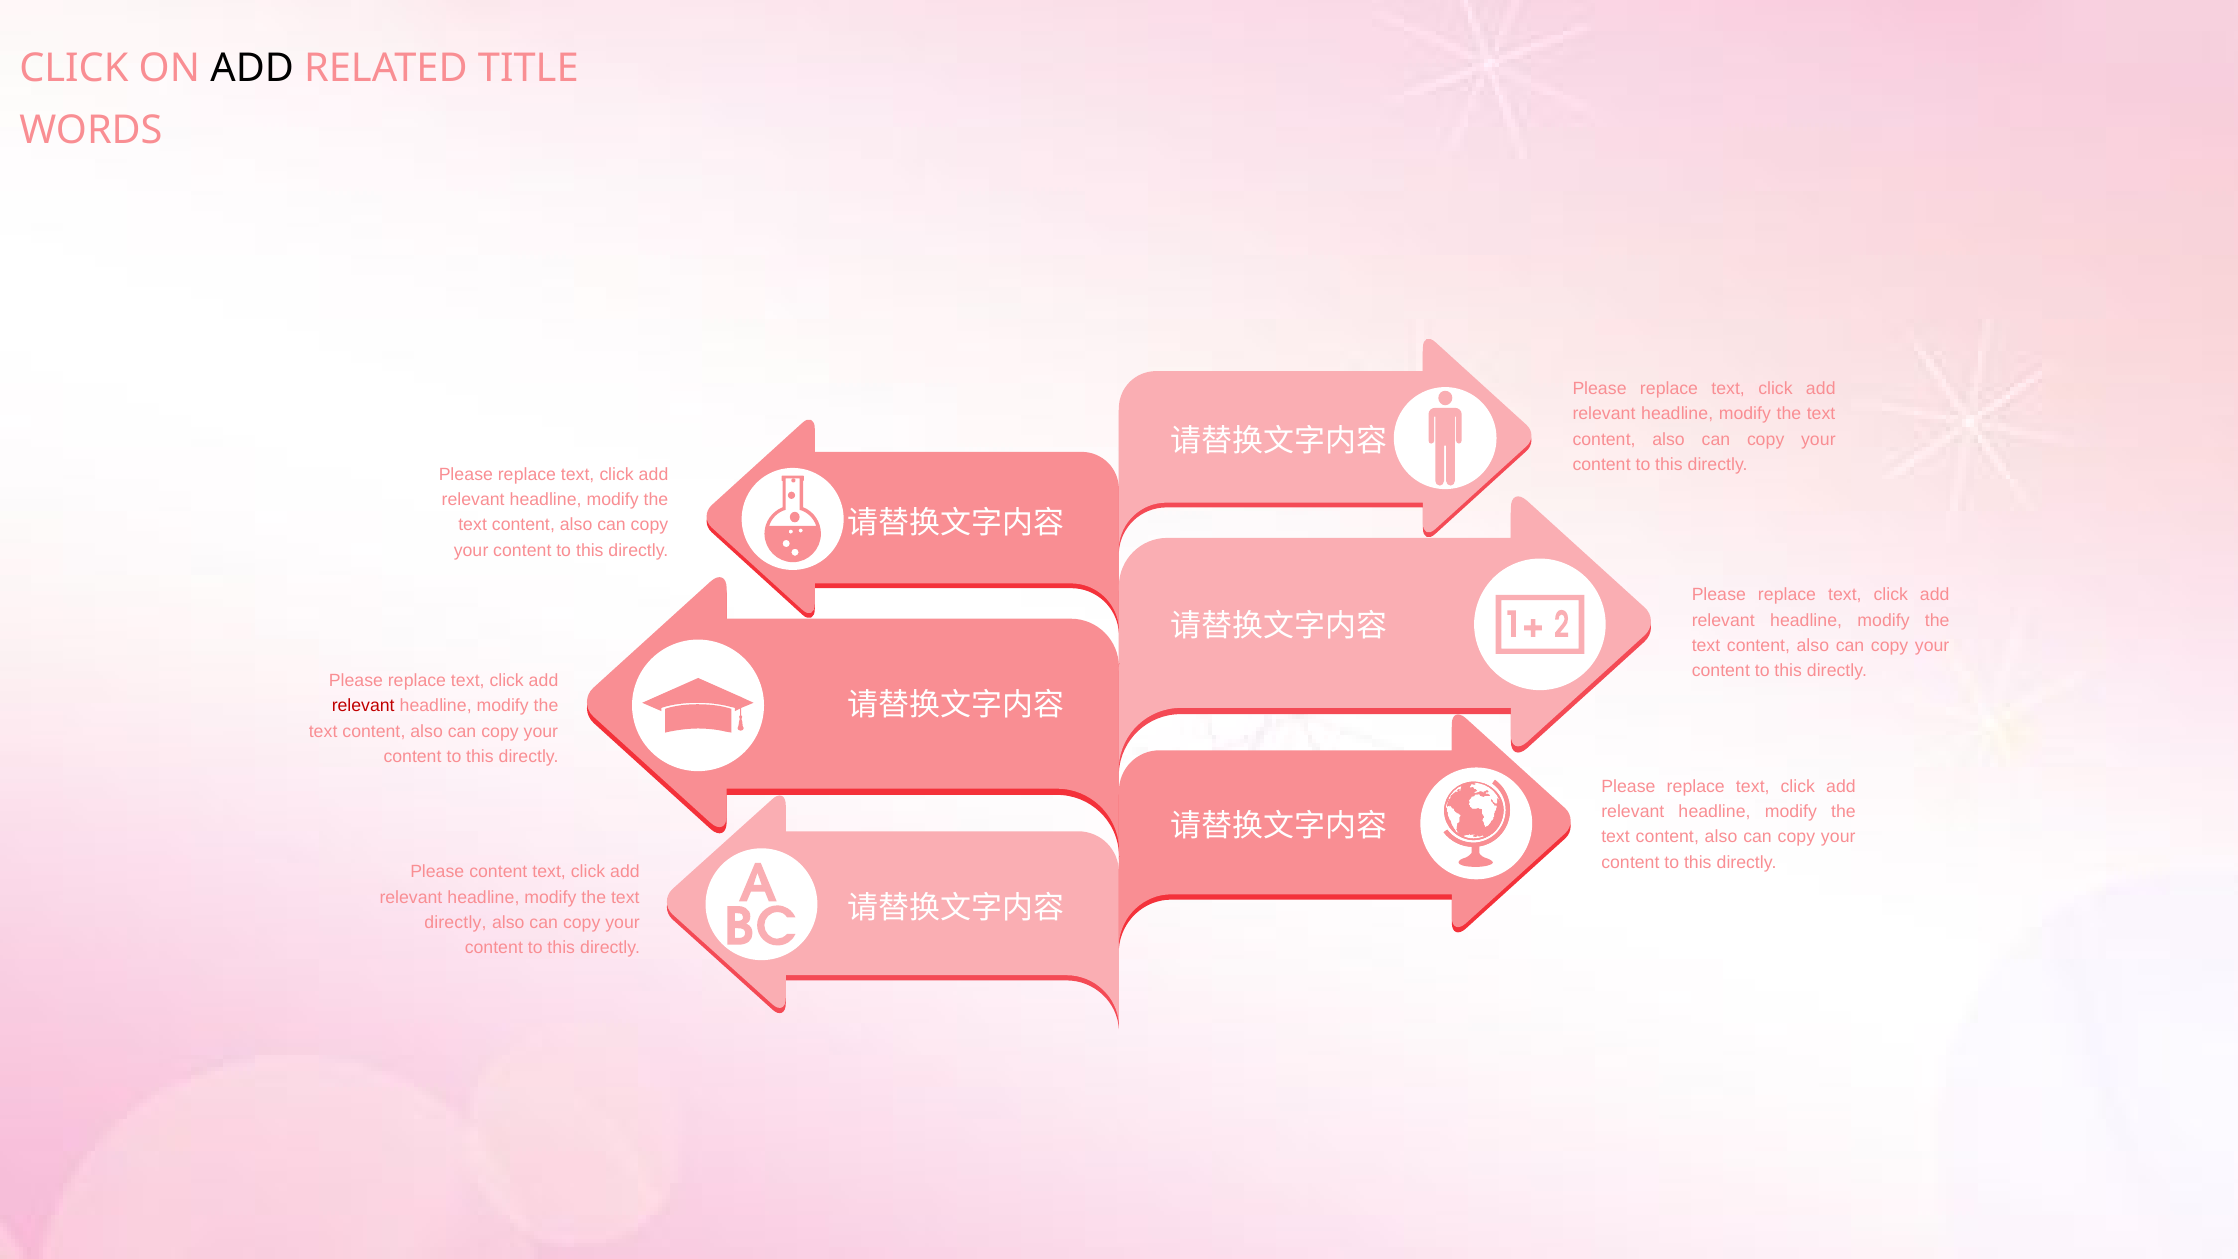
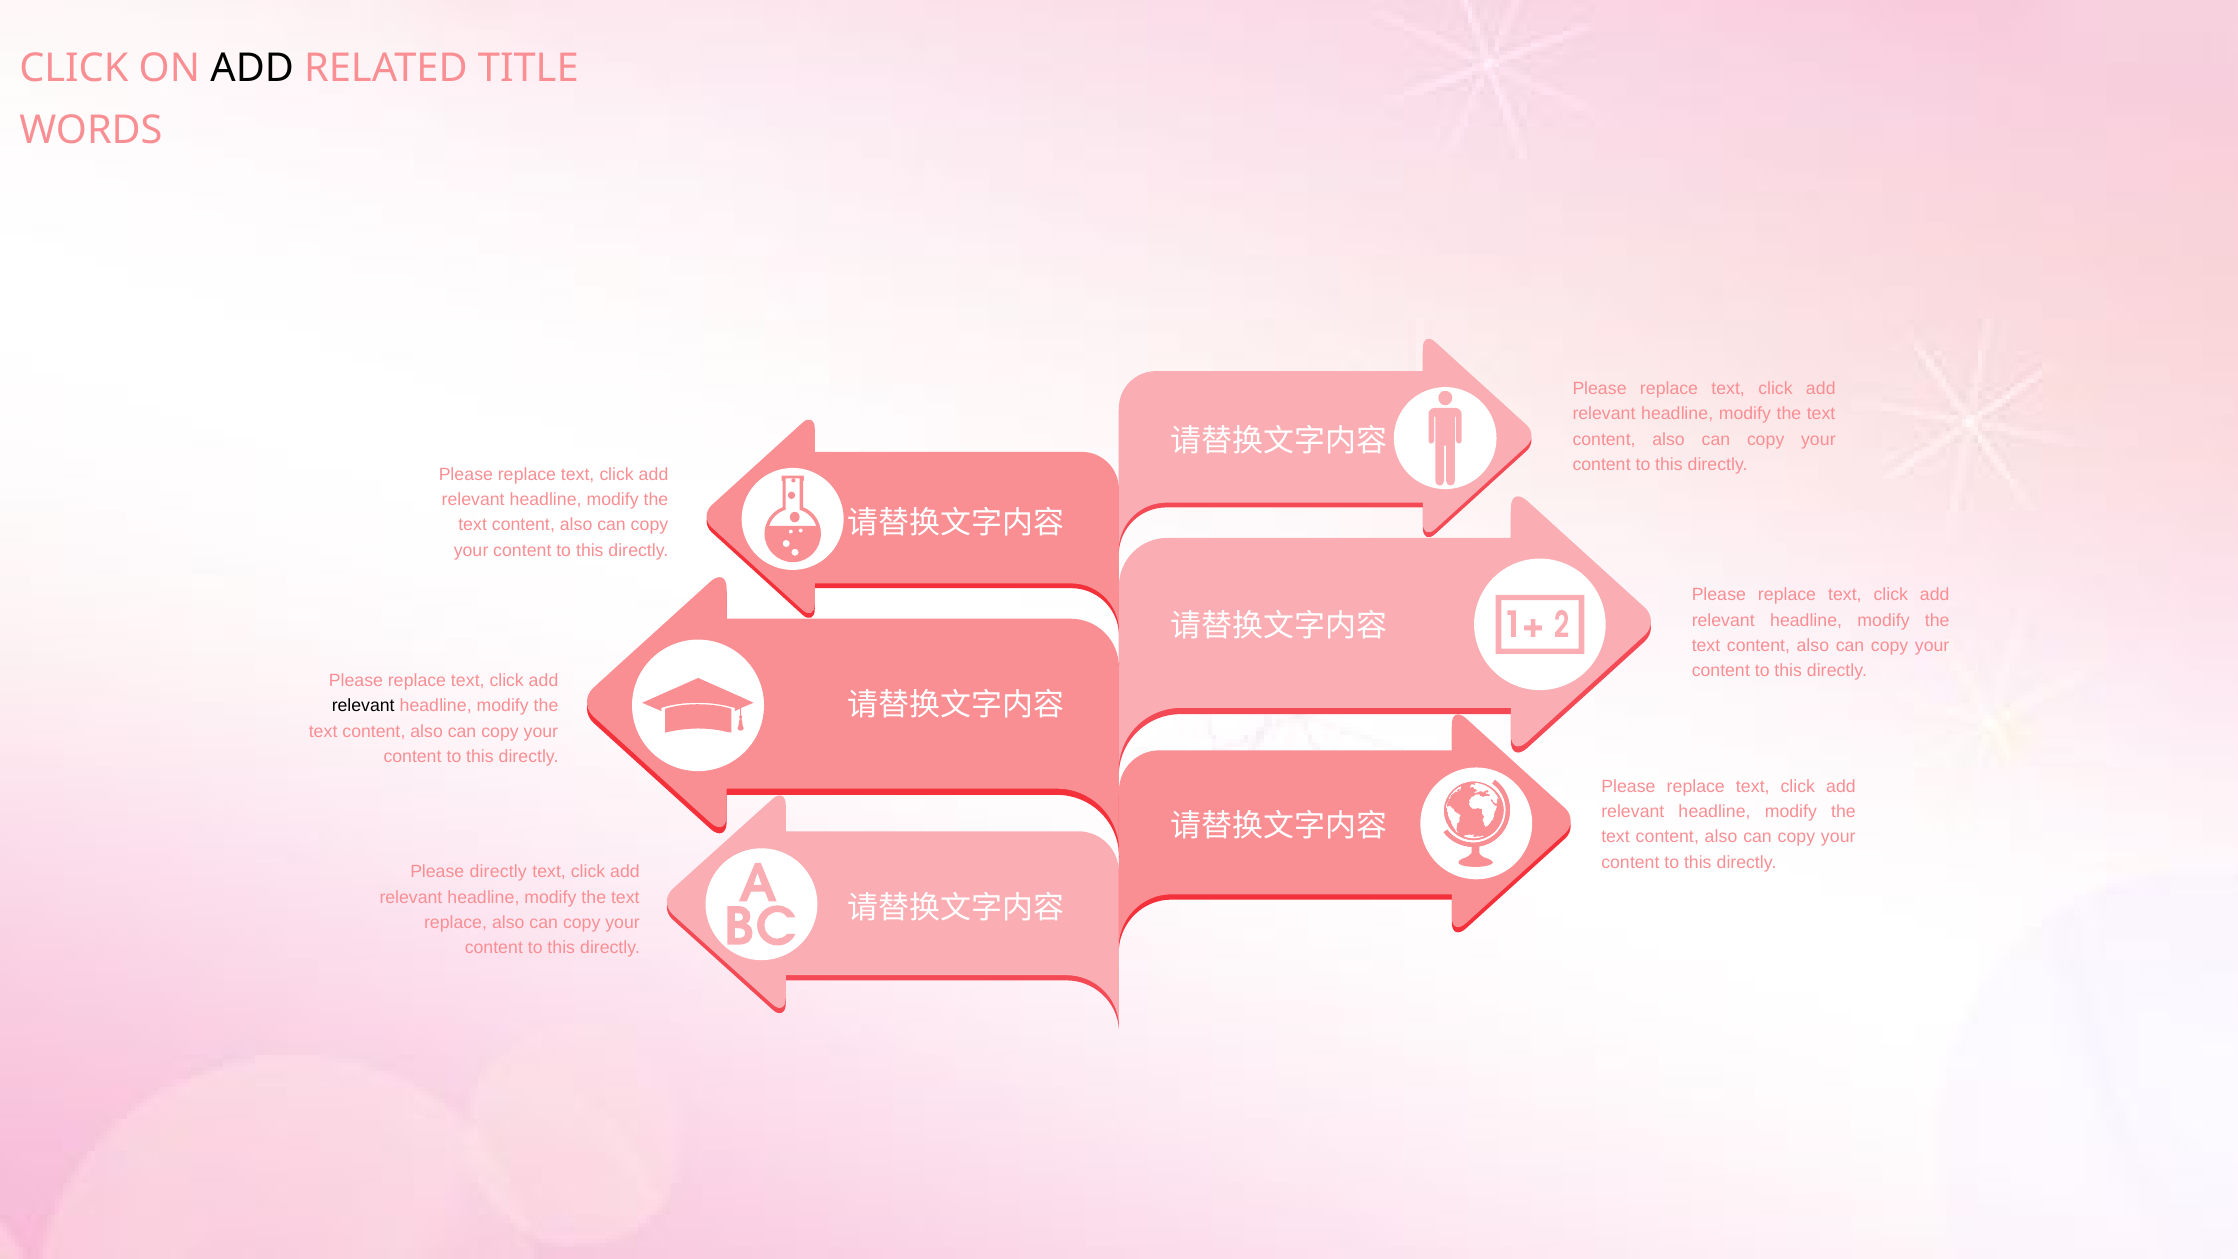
relevant at (363, 706) colour: red -> black
Please content: content -> directly
directly at (455, 923): directly -> replace
